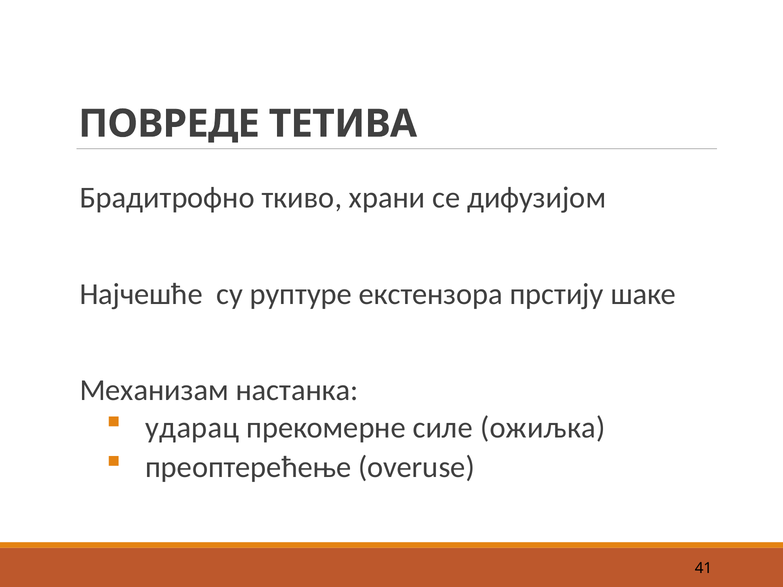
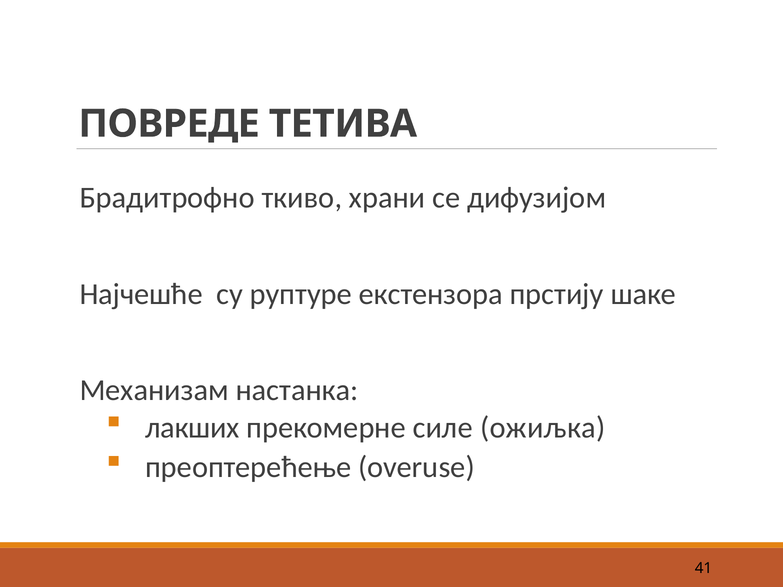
ударац: ударац -> лакших
